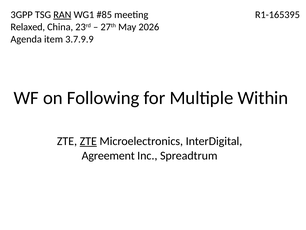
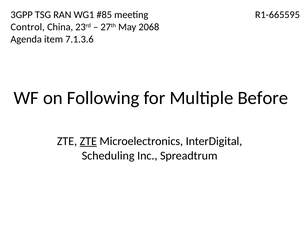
RAN underline: present -> none
R1-165395: R1-165395 -> R1-665595
Relaxed: Relaxed -> Control
2026: 2026 -> 2068
3.7.9.9: 3.7.9.9 -> 7.1.3.6
Within: Within -> Before
Agreement: Agreement -> Scheduling
